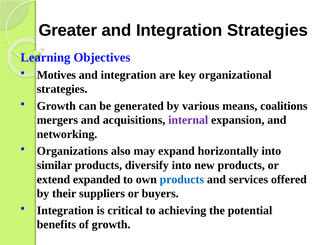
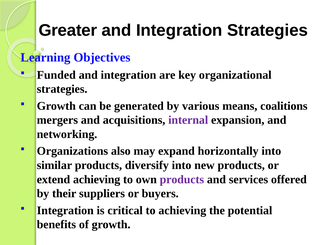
Motives: Motives -> Funded
extend expanded: expanded -> achieving
products at (182, 179) colour: blue -> purple
